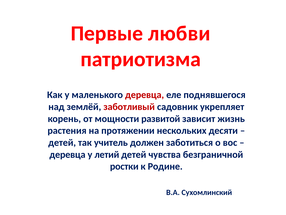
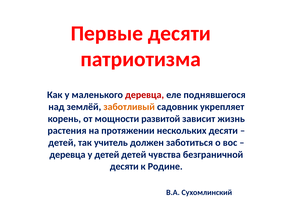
Первые любви: любви -> десяти
заботливый colour: red -> orange
у летий: летий -> детей
ростки at (124, 166): ростки -> десяти
